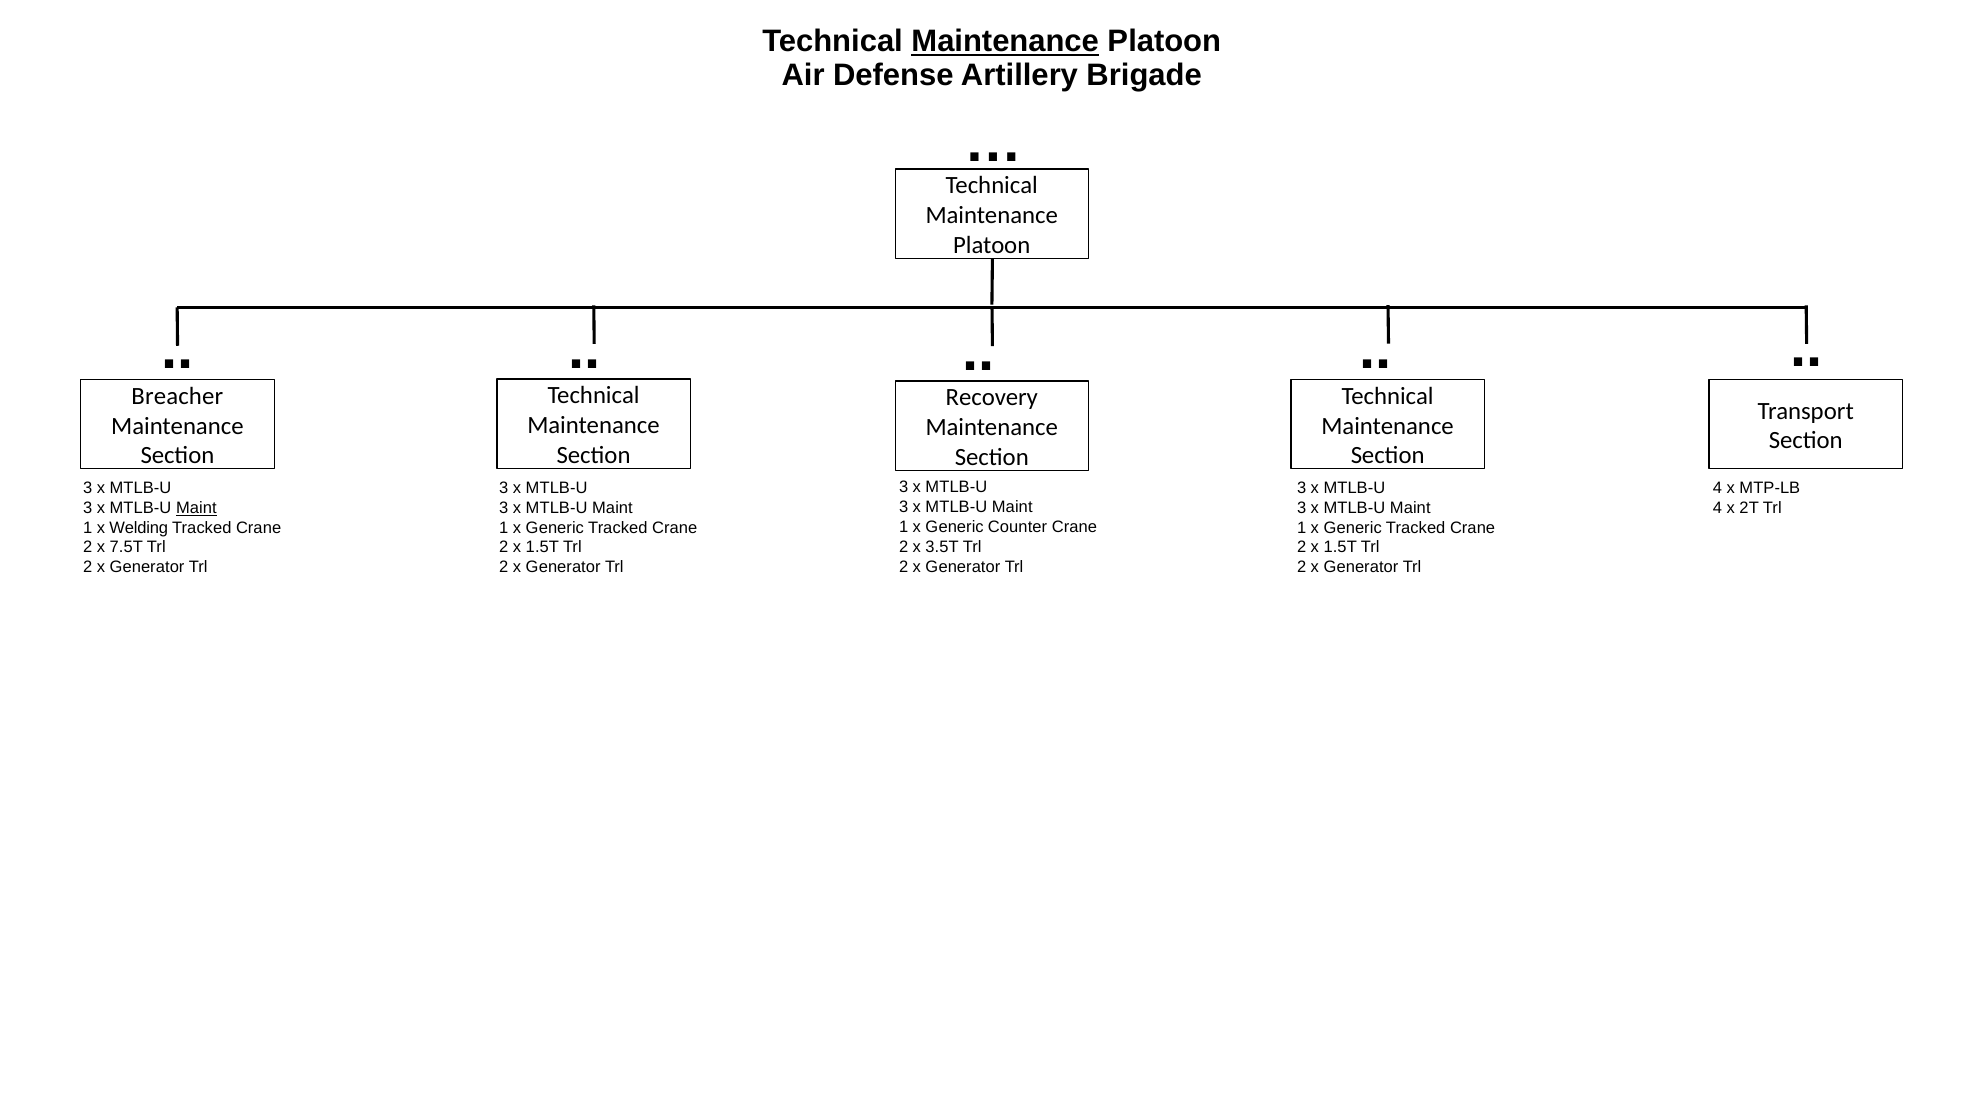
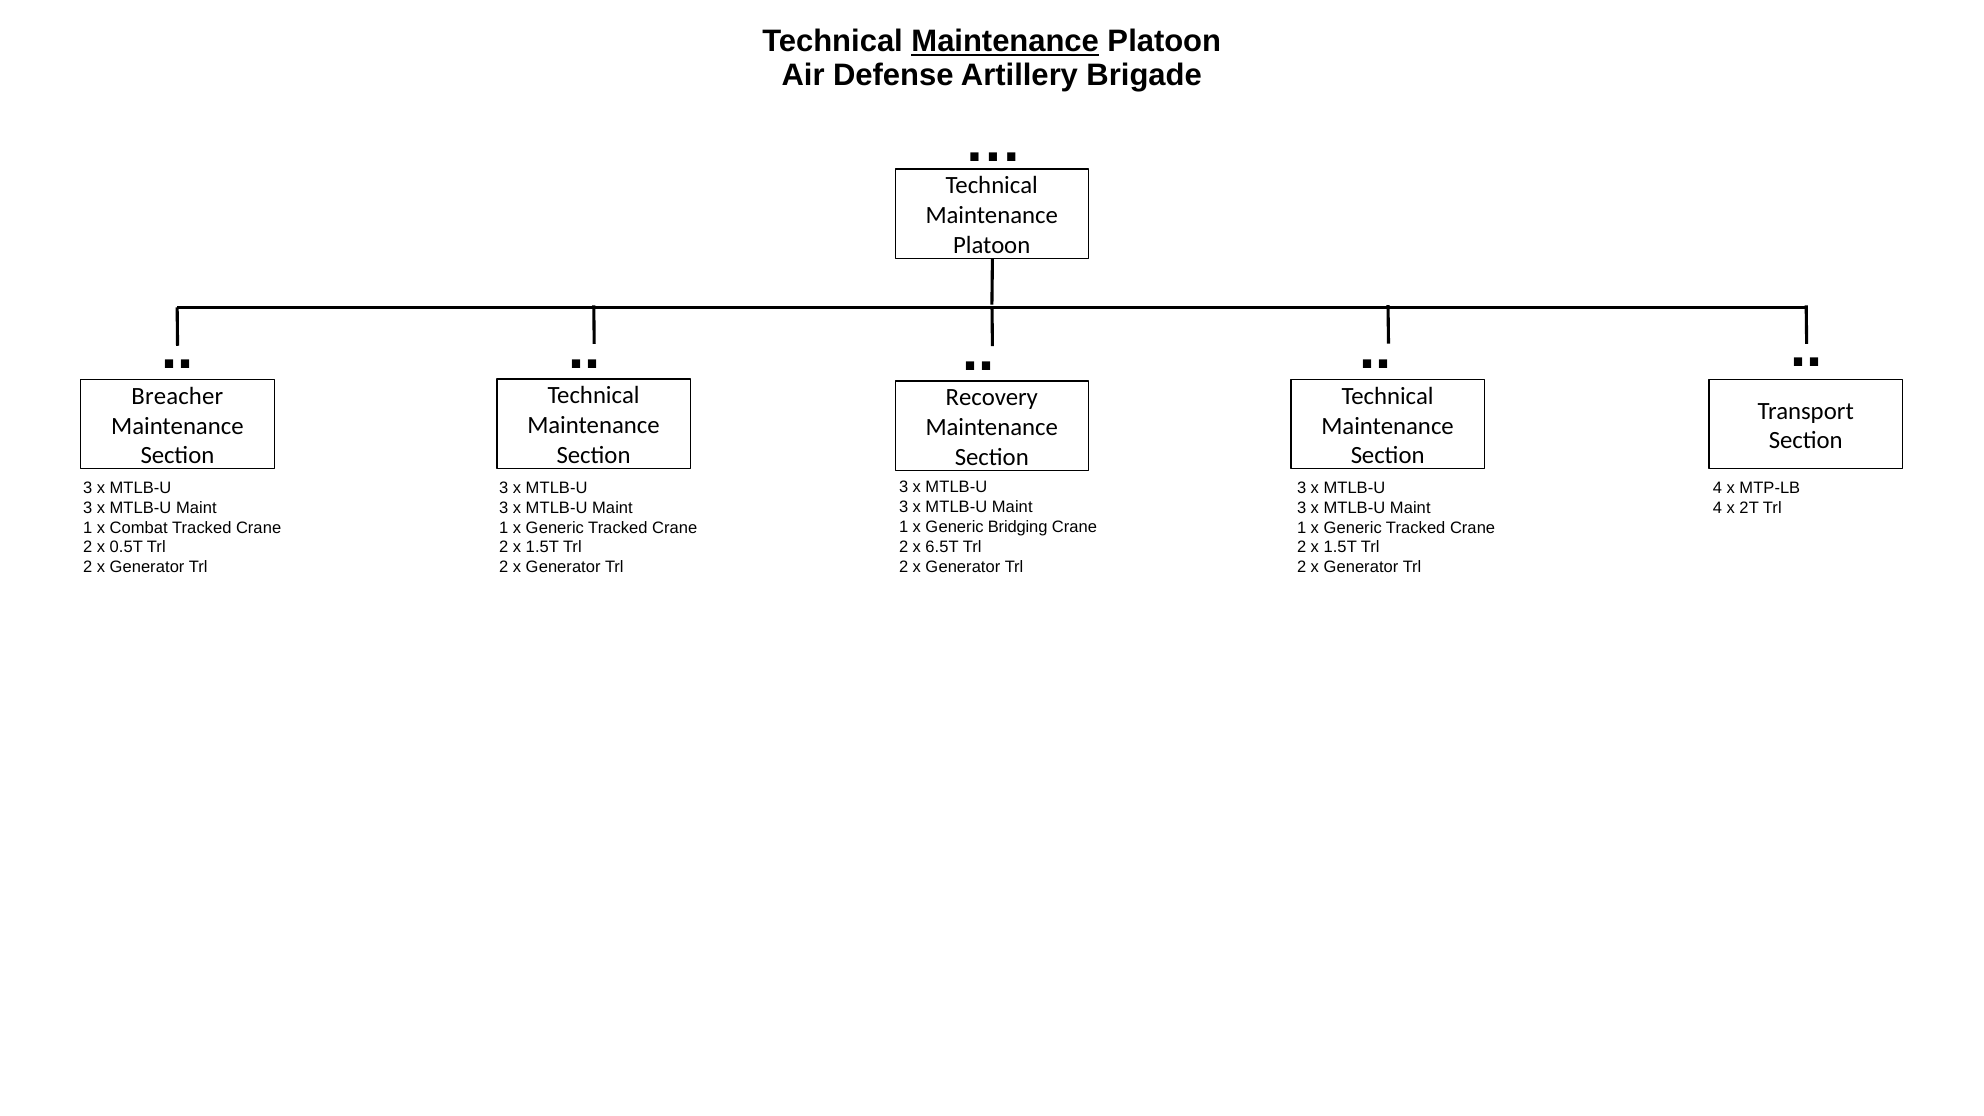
Maint at (196, 508) underline: present -> none
Counter: Counter -> Bridging
Welding: Welding -> Combat
3.5T: 3.5T -> 6.5T
7.5T: 7.5T -> 0.5T
